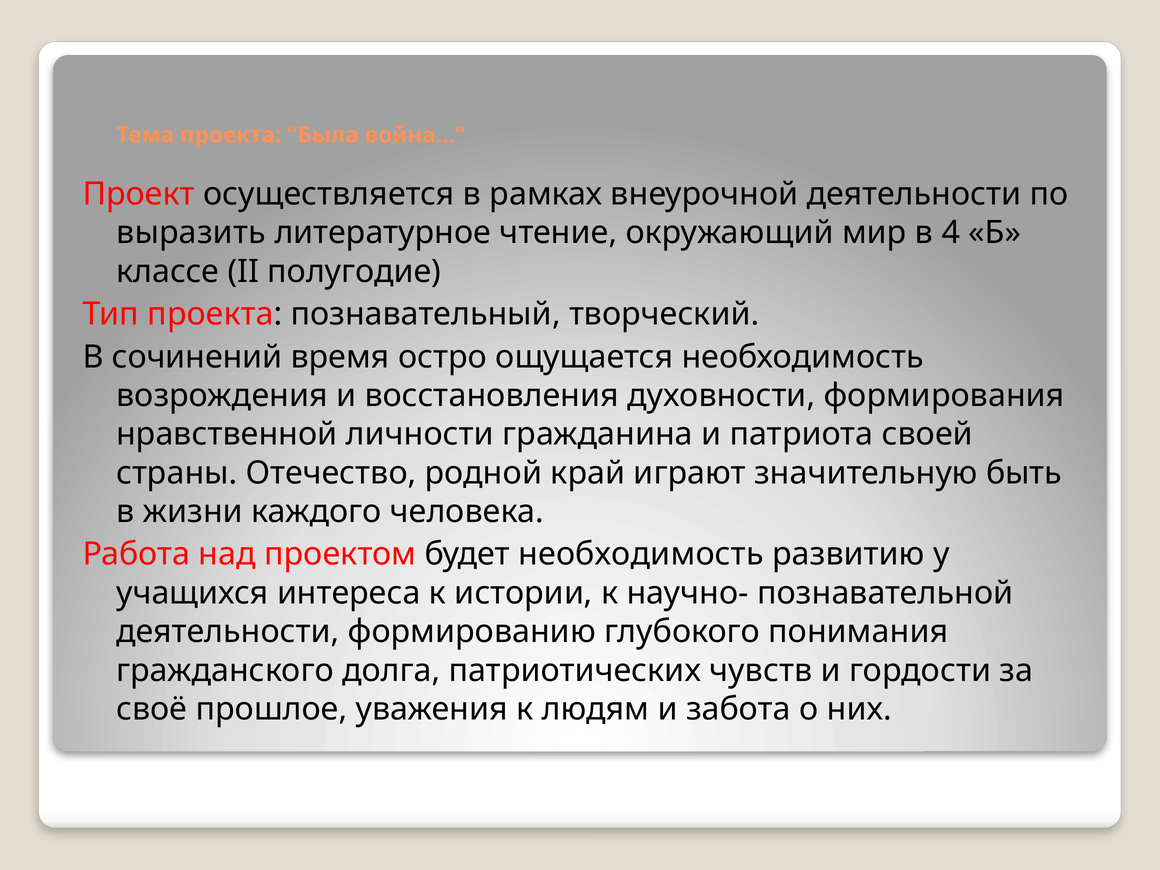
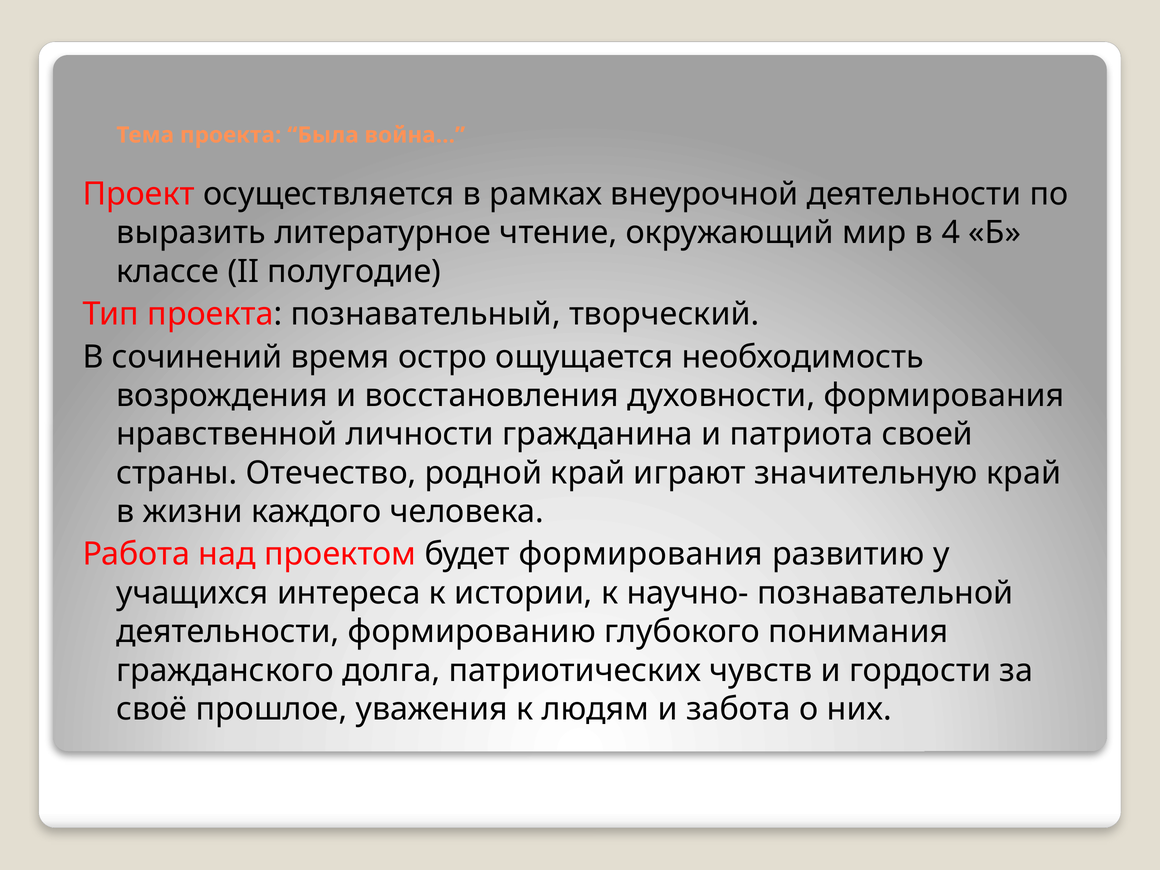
значительную быть: быть -> край
будет необходимость: необходимость -> формирования
